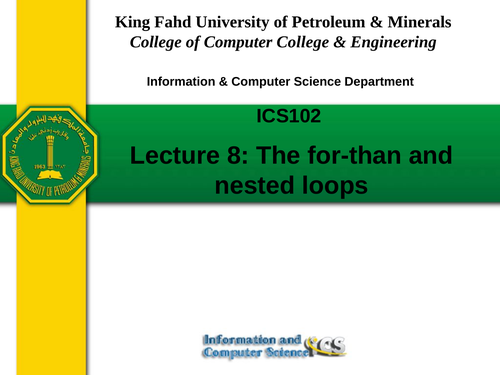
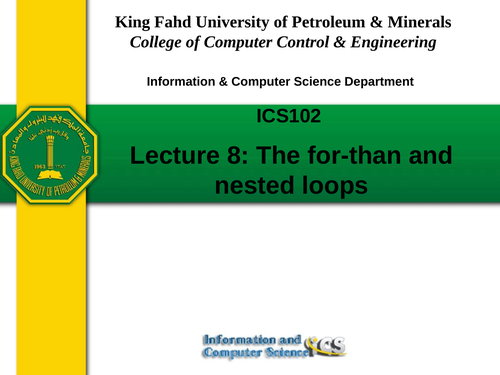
Computer College: College -> Control
